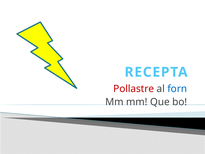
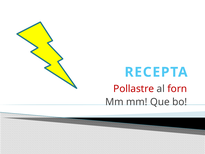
forn colour: blue -> red
